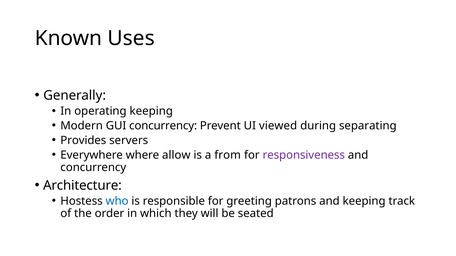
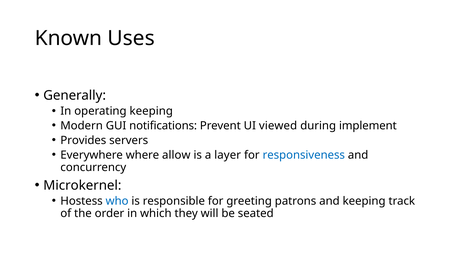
GUI concurrency: concurrency -> notifications
separating: separating -> implement
from: from -> layer
responsiveness colour: purple -> blue
Architecture: Architecture -> Microkernel
